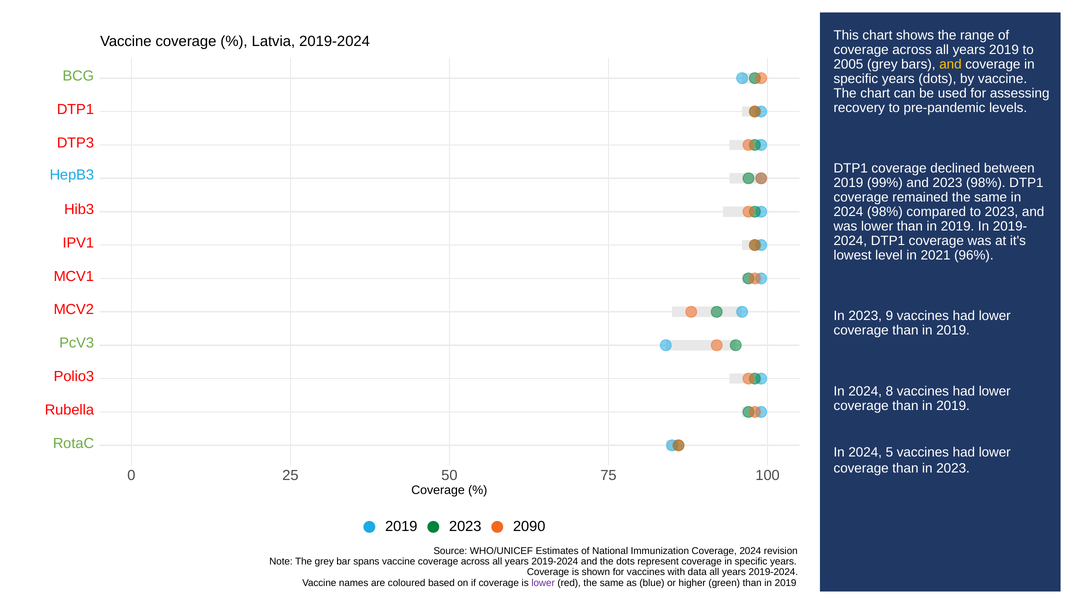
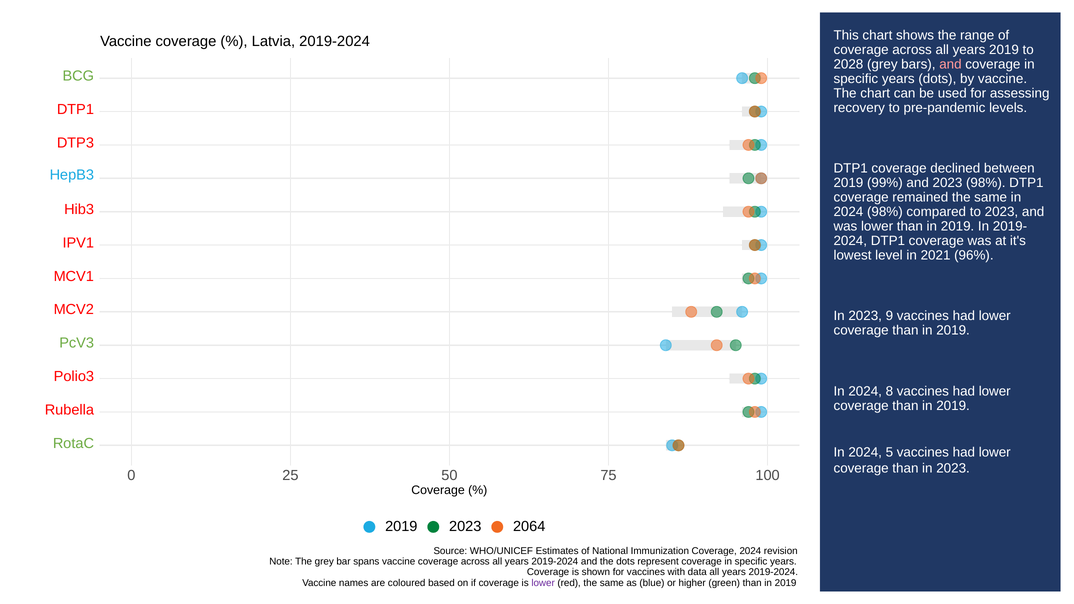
2005: 2005 -> 2028
and at (950, 64) colour: yellow -> pink
2090: 2090 -> 2064
